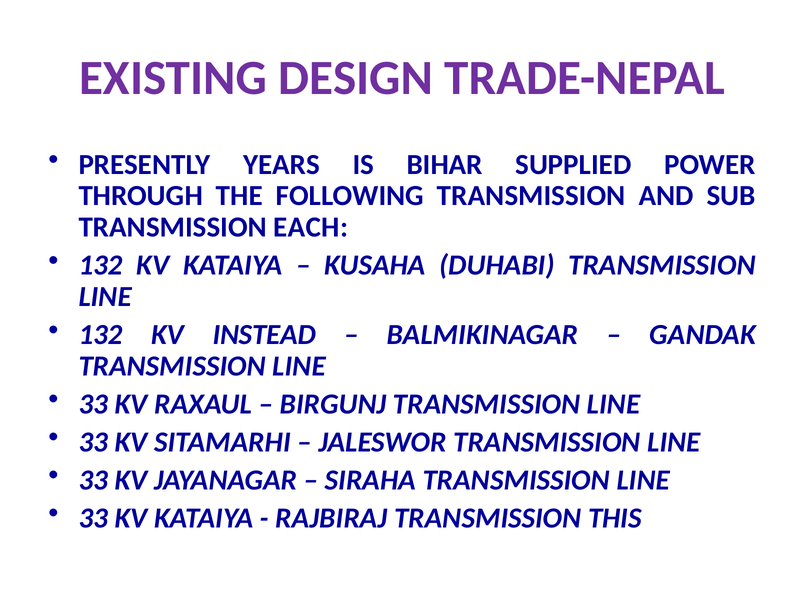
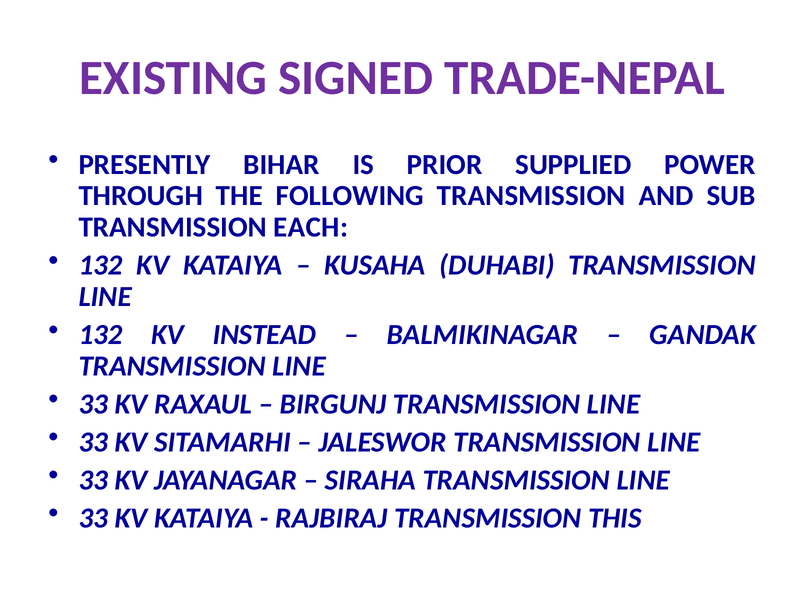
DESIGN: DESIGN -> SIGNED
YEARS: YEARS -> BIHAR
BIHAR: BIHAR -> PRIOR
